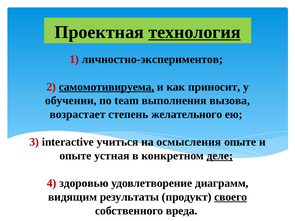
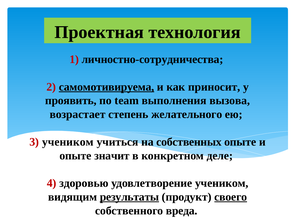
технология underline: present -> none
личностно-экспериментов: личностно-экспериментов -> личностно-сотрудничества
обучении: обучении -> проявить
3 interactive: interactive -> учеником
осмысления: осмысления -> собственных
устная: устная -> значит
деле underline: present -> none
удовлетворение диаграмм: диаграмм -> учеником
результаты underline: none -> present
